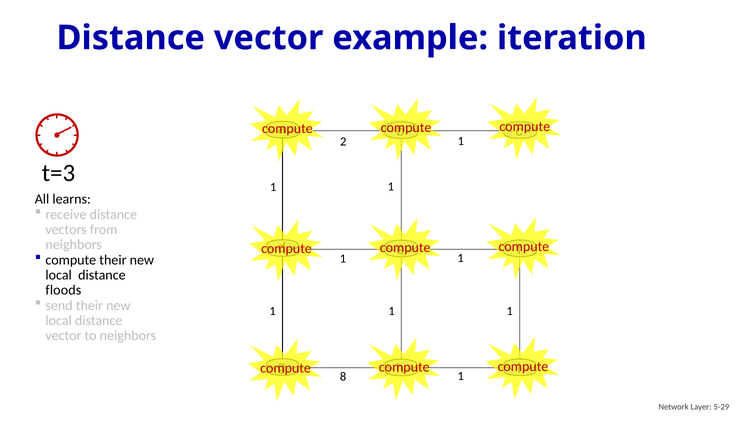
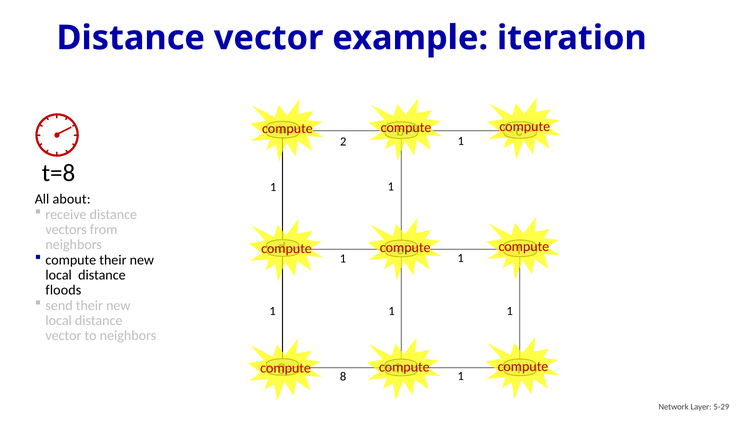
t=3: t=3 -> t=8
learns: learns -> about
